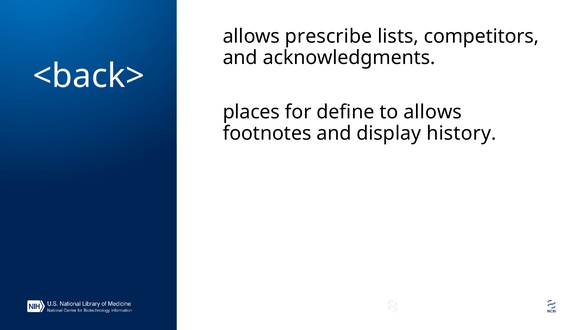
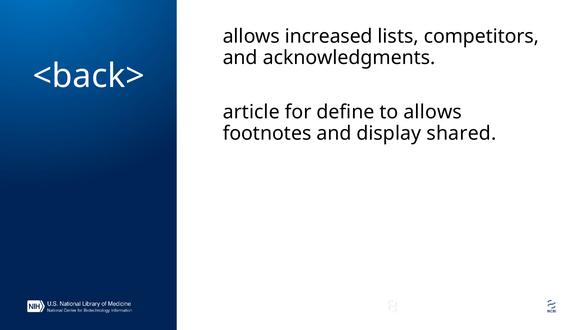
prescribe: prescribe -> increased
places: places -> article
history: history -> shared
